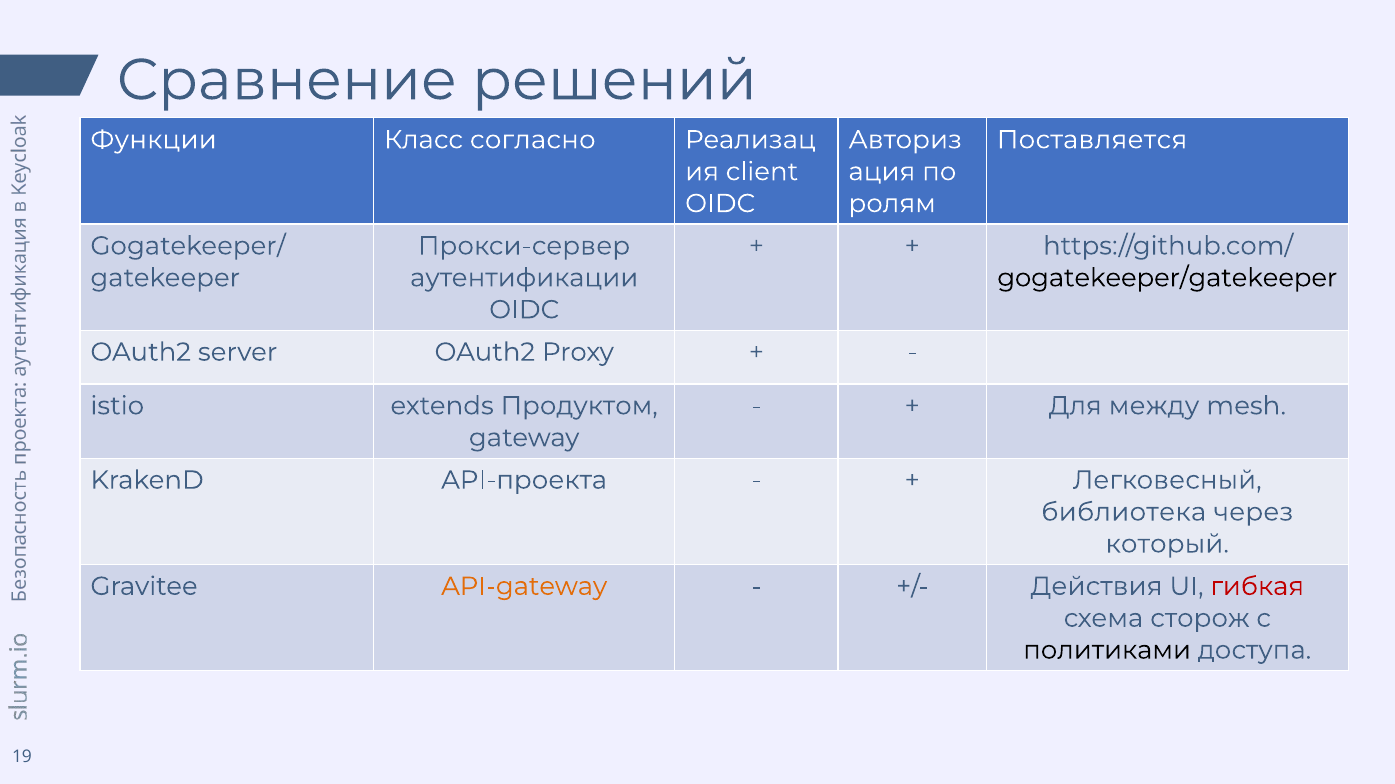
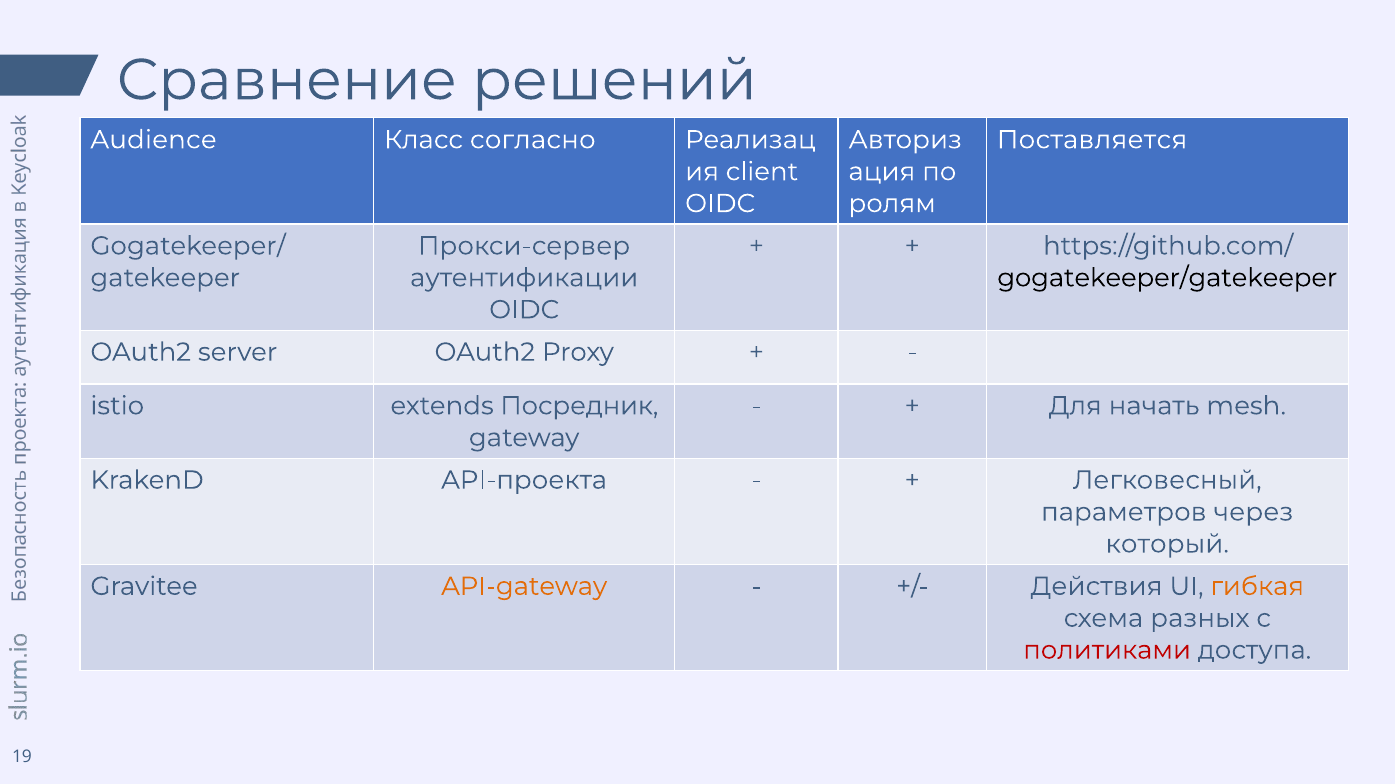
Функции: Функции -> Audience
Продуктом: Продуктом -> Посредник
между: между -> начать
библиотека: библиотека -> параметров
гибкая colour: red -> orange
сторож: сторож -> разных
политиками colour: black -> red
